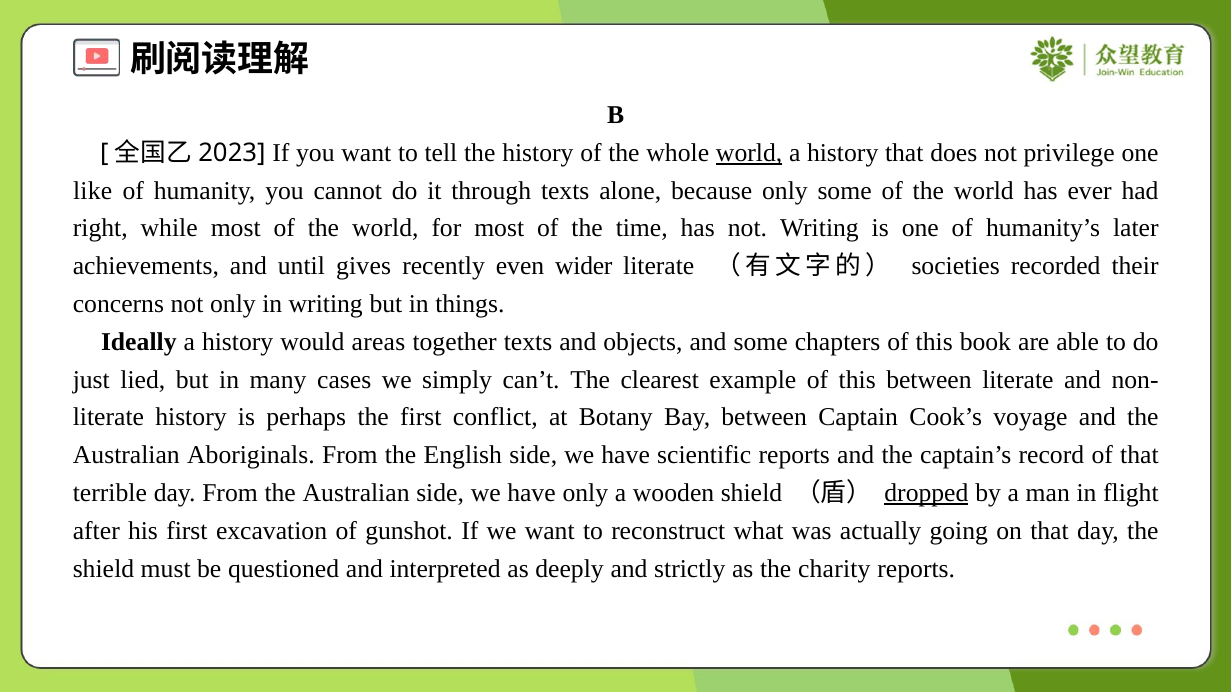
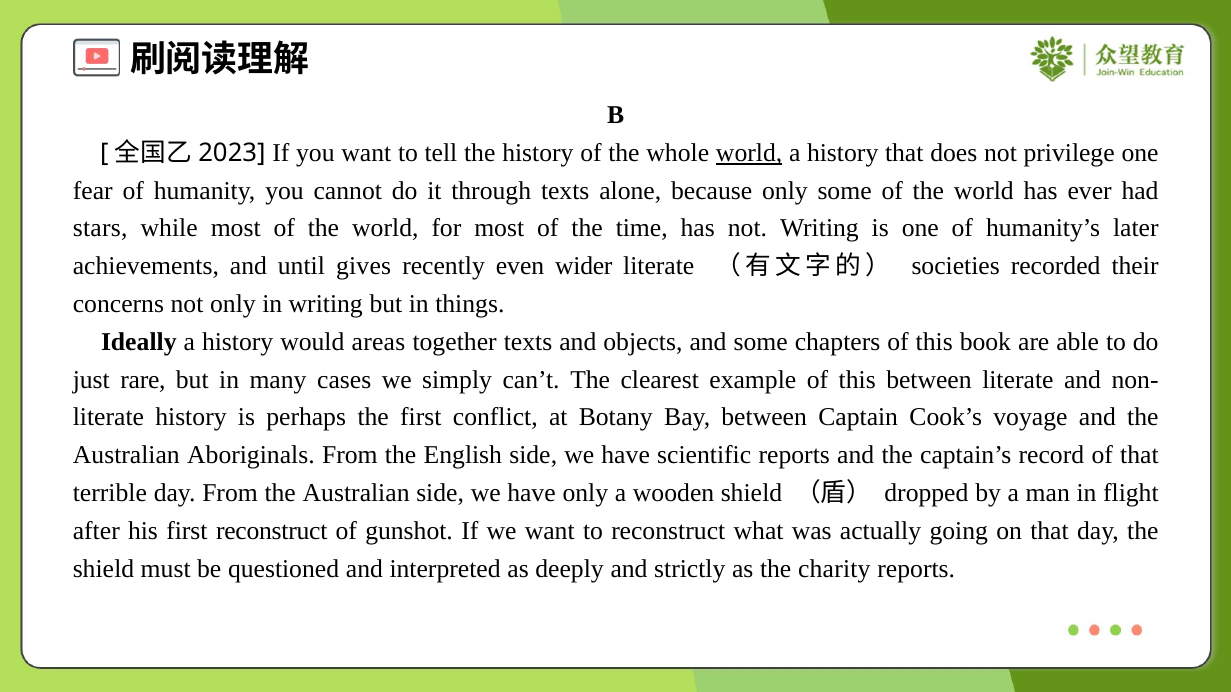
like: like -> fear
right: right -> stars
lied: lied -> rare
dropped underline: present -> none
first excavation: excavation -> reconstruct
